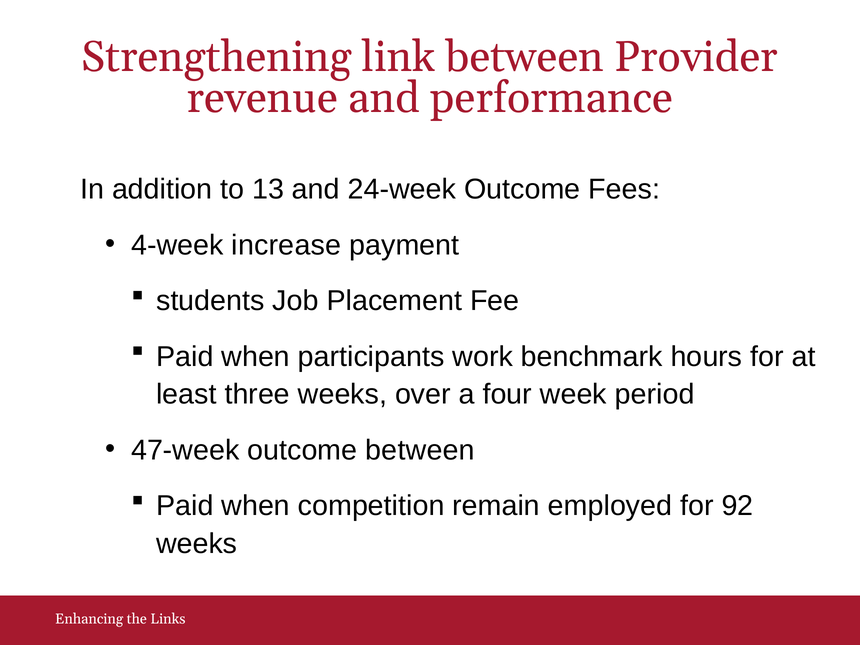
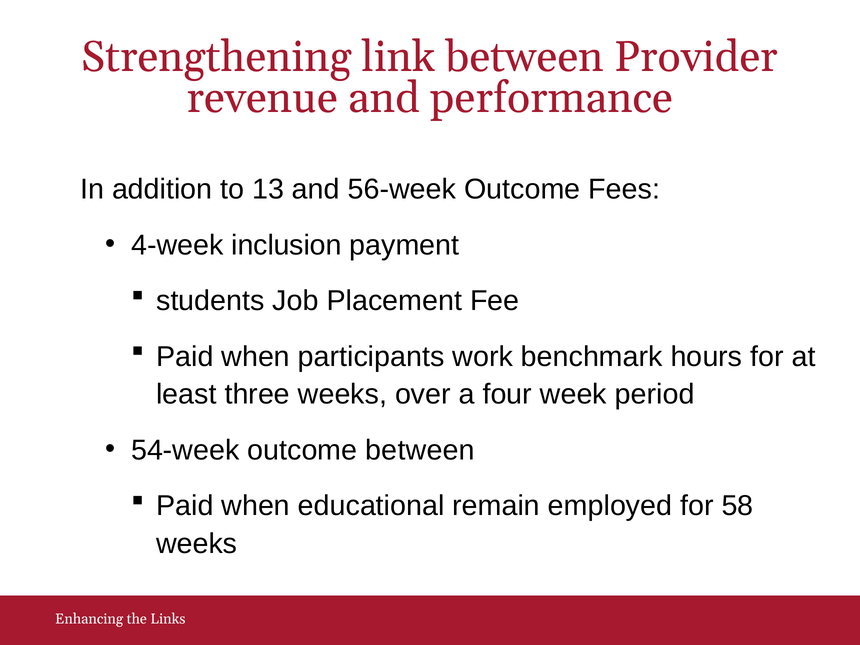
24-week: 24-week -> 56-week
increase: increase -> inclusion
47-week: 47-week -> 54-week
competition: competition -> educational
92: 92 -> 58
